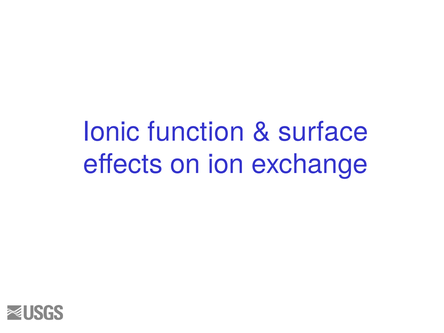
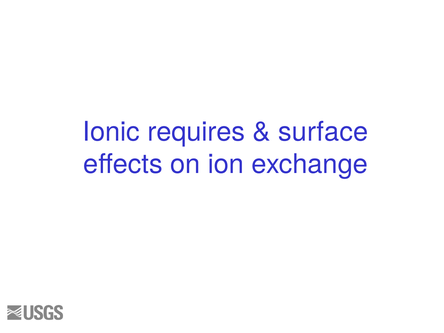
function: function -> requires
